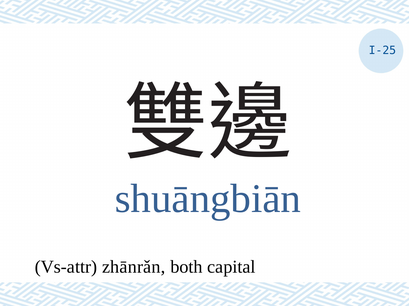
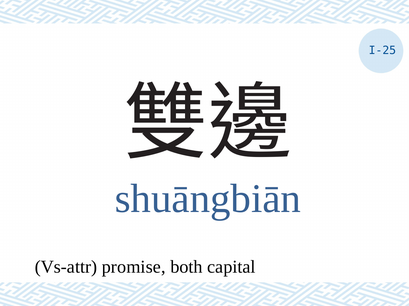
zhānrǎn: zhānrǎn -> promise
